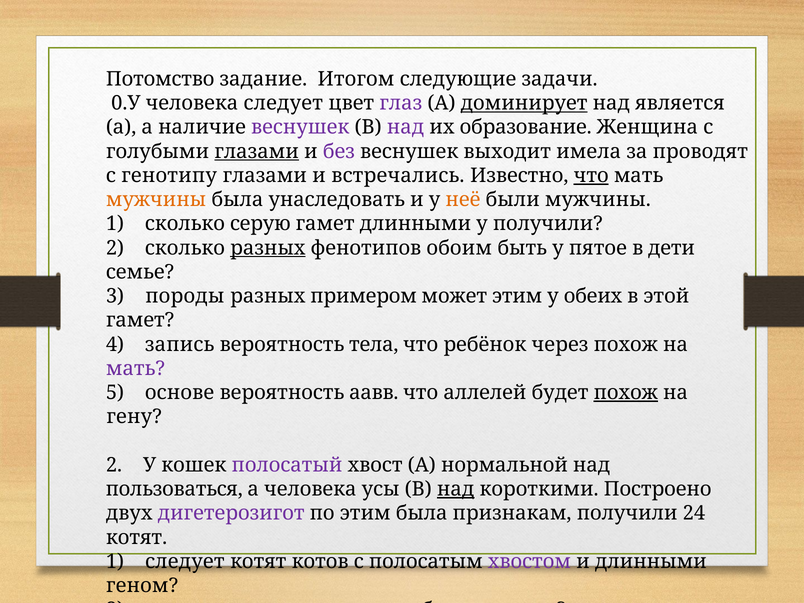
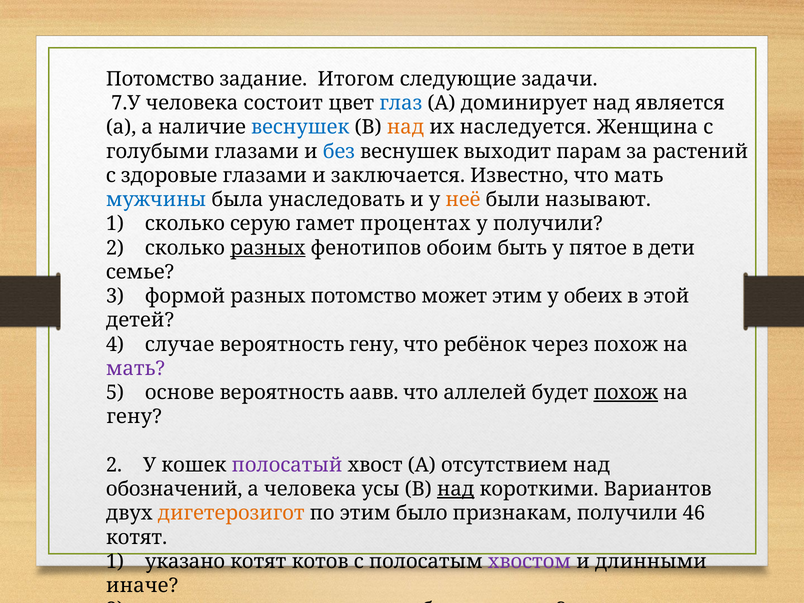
0.У: 0.У -> 7.У
человека следует: следует -> состоит
глаз colour: purple -> blue
доминирует underline: present -> none
веснушек at (300, 127) colour: purple -> blue
над at (406, 127) colour: purple -> orange
образование: образование -> наследуется
глазами at (257, 151) underline: present -> none
без colour: purple -> blue
имела: имела -> парам
проводят: проводят -> растений
генотипу: генотипу -> здоровые
встречались: встречались -> заключается
что at (591, 176) underline: present -> none
мужчины at (156, 200) colour: orange -> blue
были мужчины: мужчины -> называют
гамет длинными: длинными -> процентах
породы: породы -> формой
разных примером: примером -> потомство
гамет at (140, 320): гамет -> детей
запись: запись -> случае
вероятность тела: тела -> гену
нормальной: нормальной -> отсутствием
пользоваться: пользоваться -> обозначений
Построено: Построено -> Вариантов
дигетерозигот colour: purple -> orange
этим была: была -> было
24: 24 -> 46
1 следует: следует -> указано
геном: геном -> иначе
